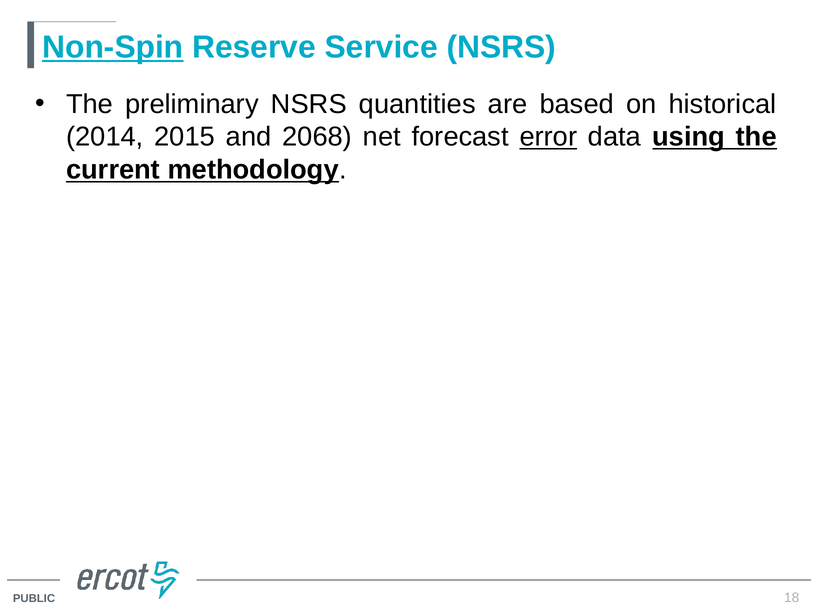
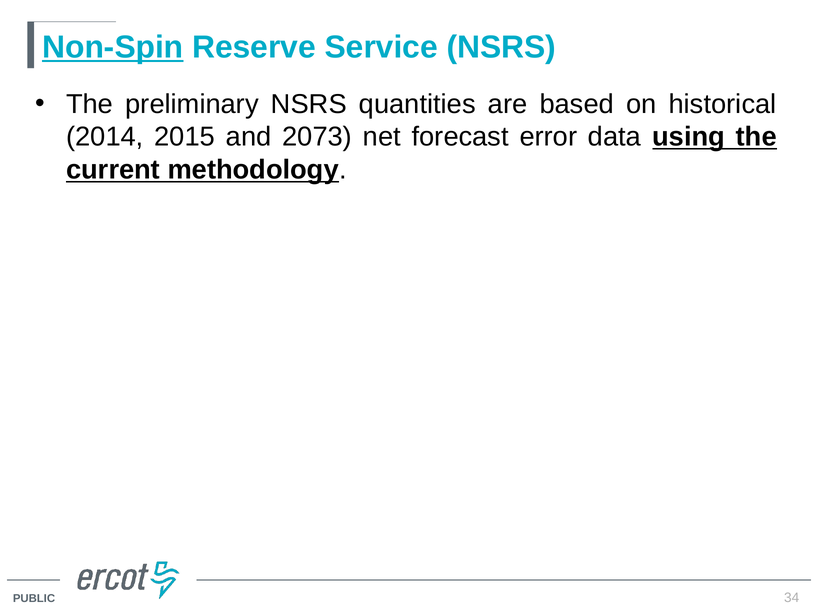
2068: 2068 -> 2073
error underline: present -> none
18: 18 -> 34
